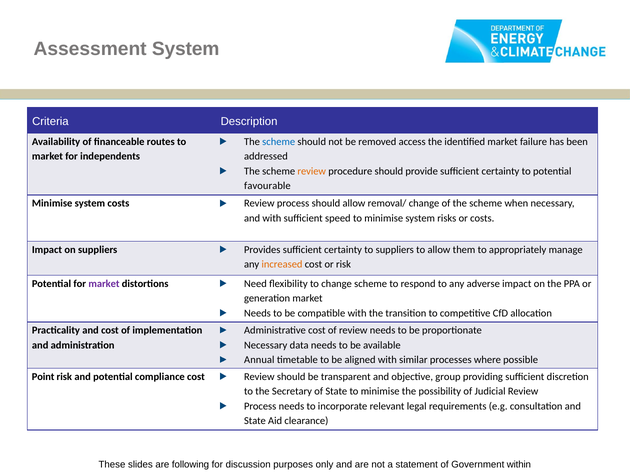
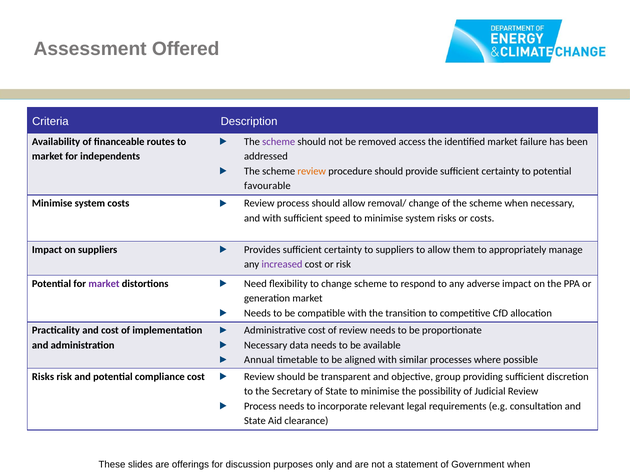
Assessment System: System -> Offered
scheme at (279, 142) colour: blue -> purple
increased colour: orange -> purple
Point at (43, 376): Point -> Risks
following: following -> offerings
Government within: within -> when
